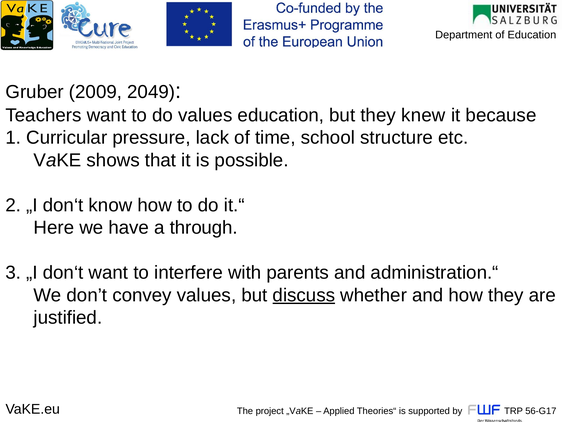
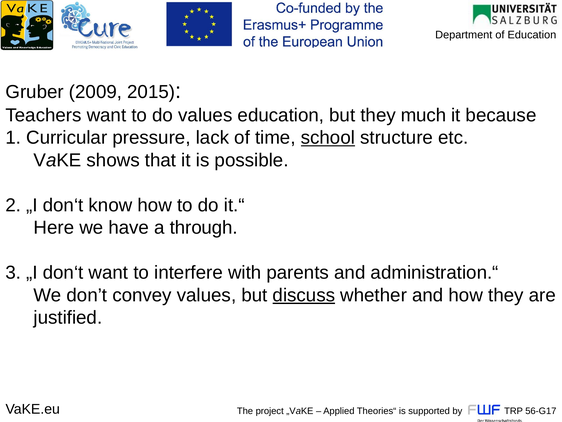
2049: 2049 -> 2015
knew: knew -> much
school underline: none -> present
